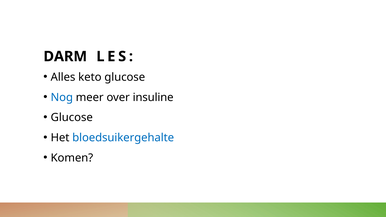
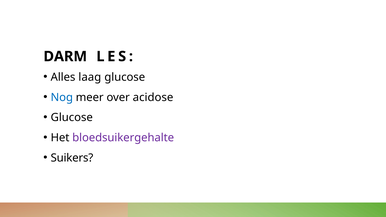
keto: keto -> laag
insuline: insuline -> acidose
bloedsuikergehalte colour: blue -> purple
Komen: Komen -> Suikers
